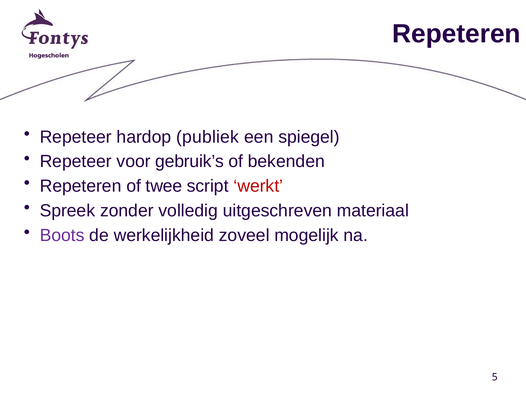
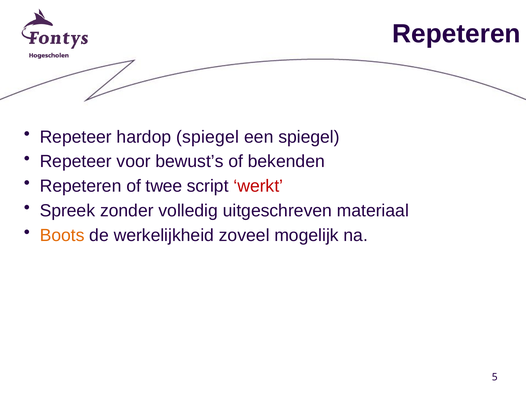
hardop publiek: publiek -> spiegel
gebruik’s: gebruik’s -> bewust’s
Boots colour: purple -> orange
